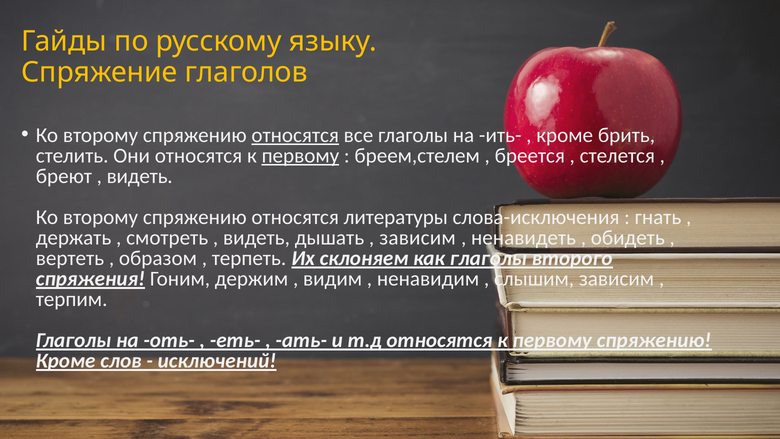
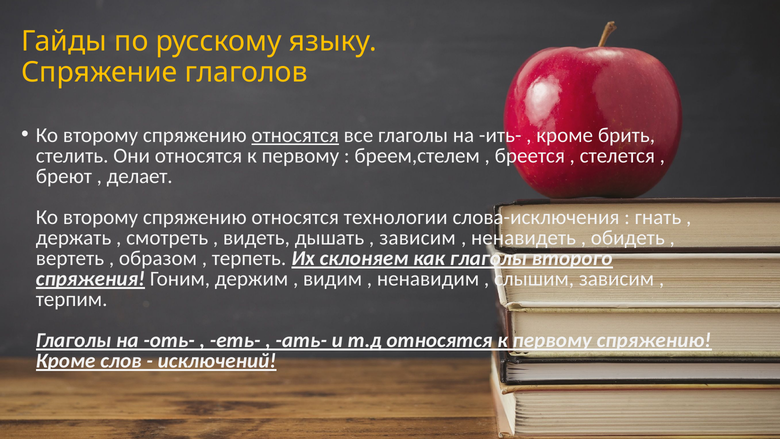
первому at (300, 156) underline: present -> none
видеть at (140, 176): видеть -> делает
литературы: литературы -> технологии
